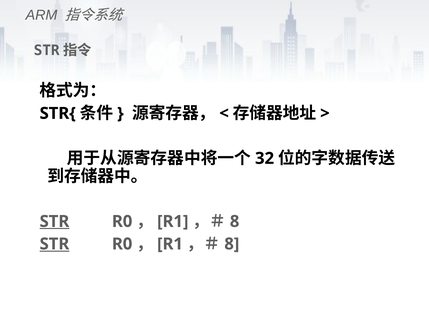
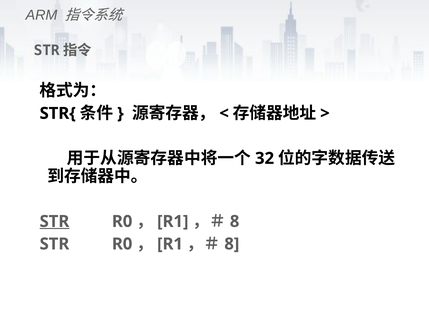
STR at (54, 244) underline: present -> none
